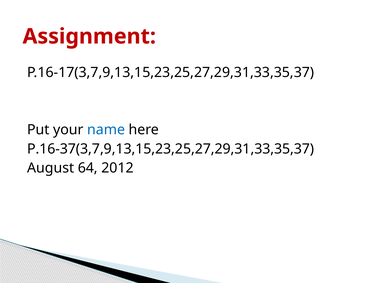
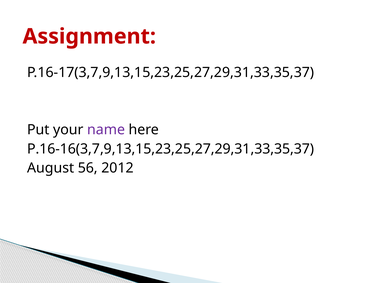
name colour: blue -> purple
P.16-37(3,7,9,13,15,23,25,27,29,31,33,35,37: P.16-37(3,7,9,13,15,23,25,27,29,31,33,35,37 -> P.16-16(3,7,9,13,15,23,25,27,29,31,33,35,37
64: 64 -> 56
